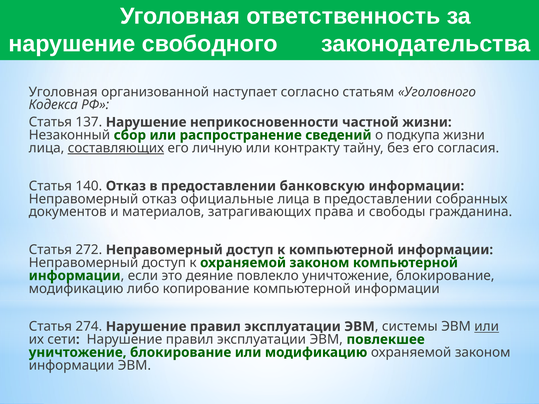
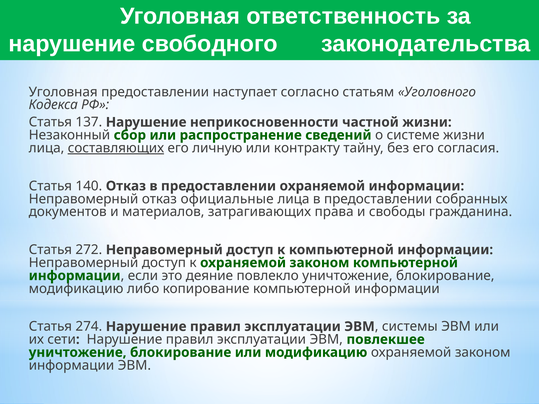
Уголовная организованной: организованной -> предоставлении
подкупа: подкупа -> системе
предоставлении банковскую: банковскую -> охраняемой
или at (487, 327) underline: present -> none
